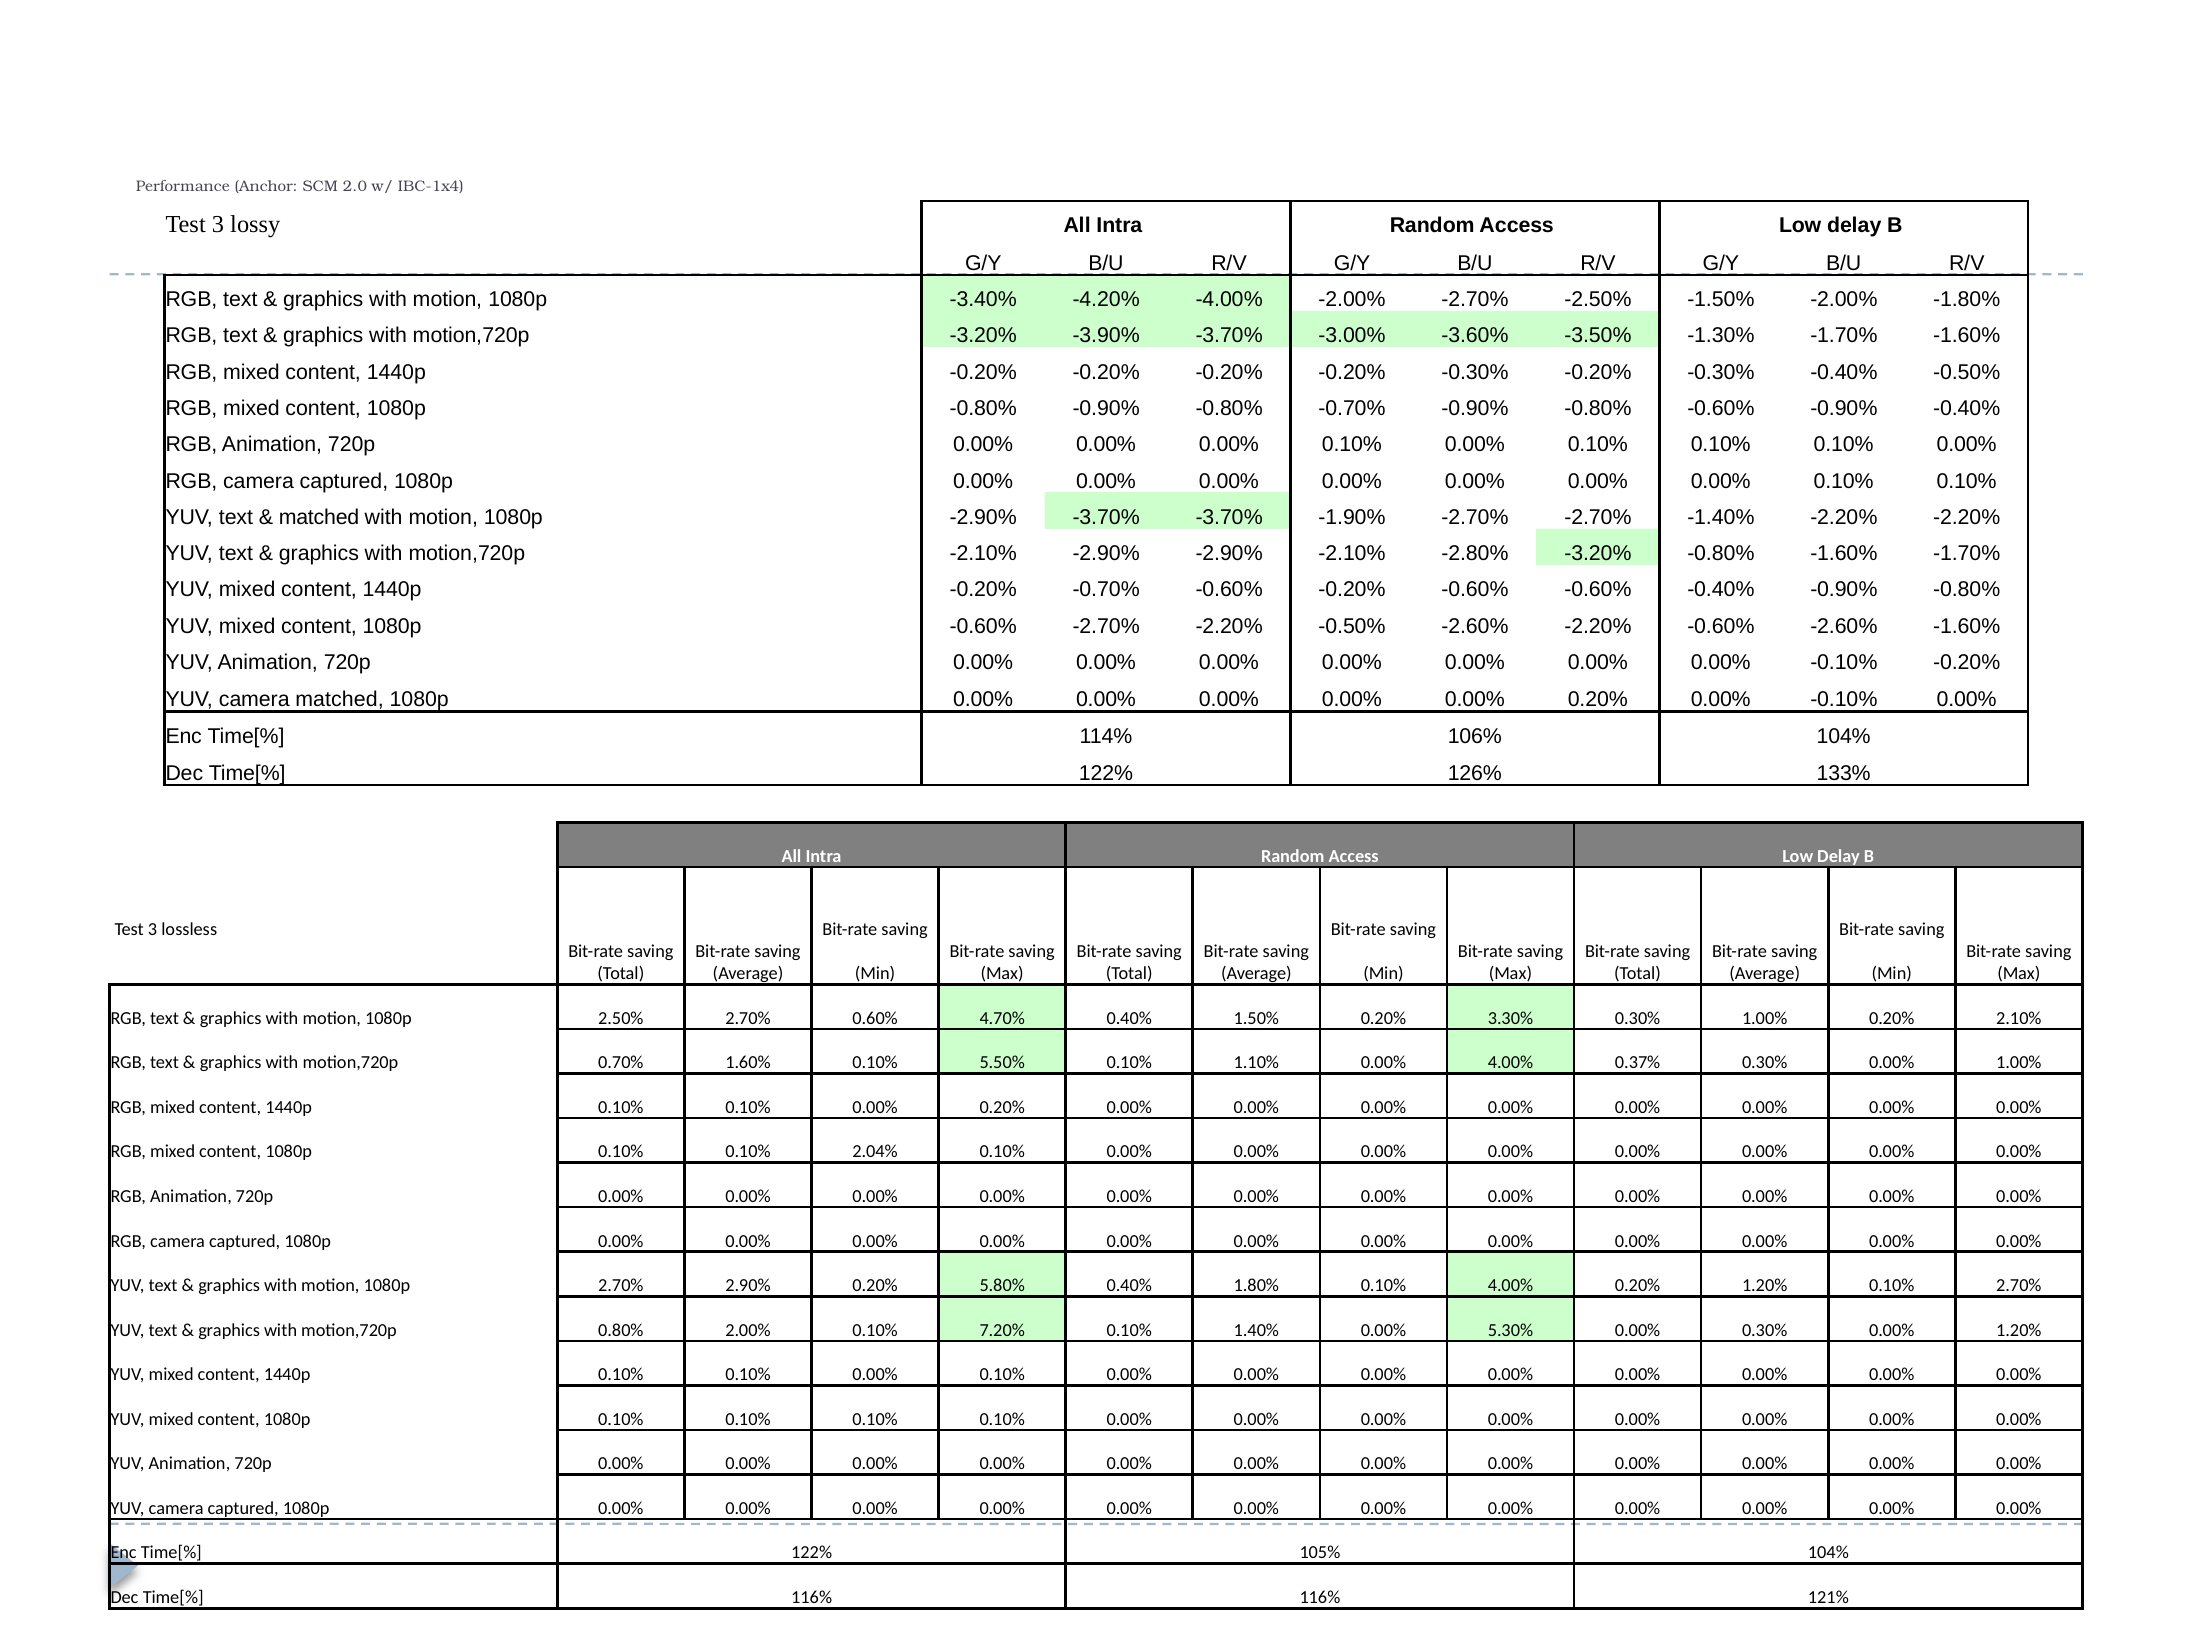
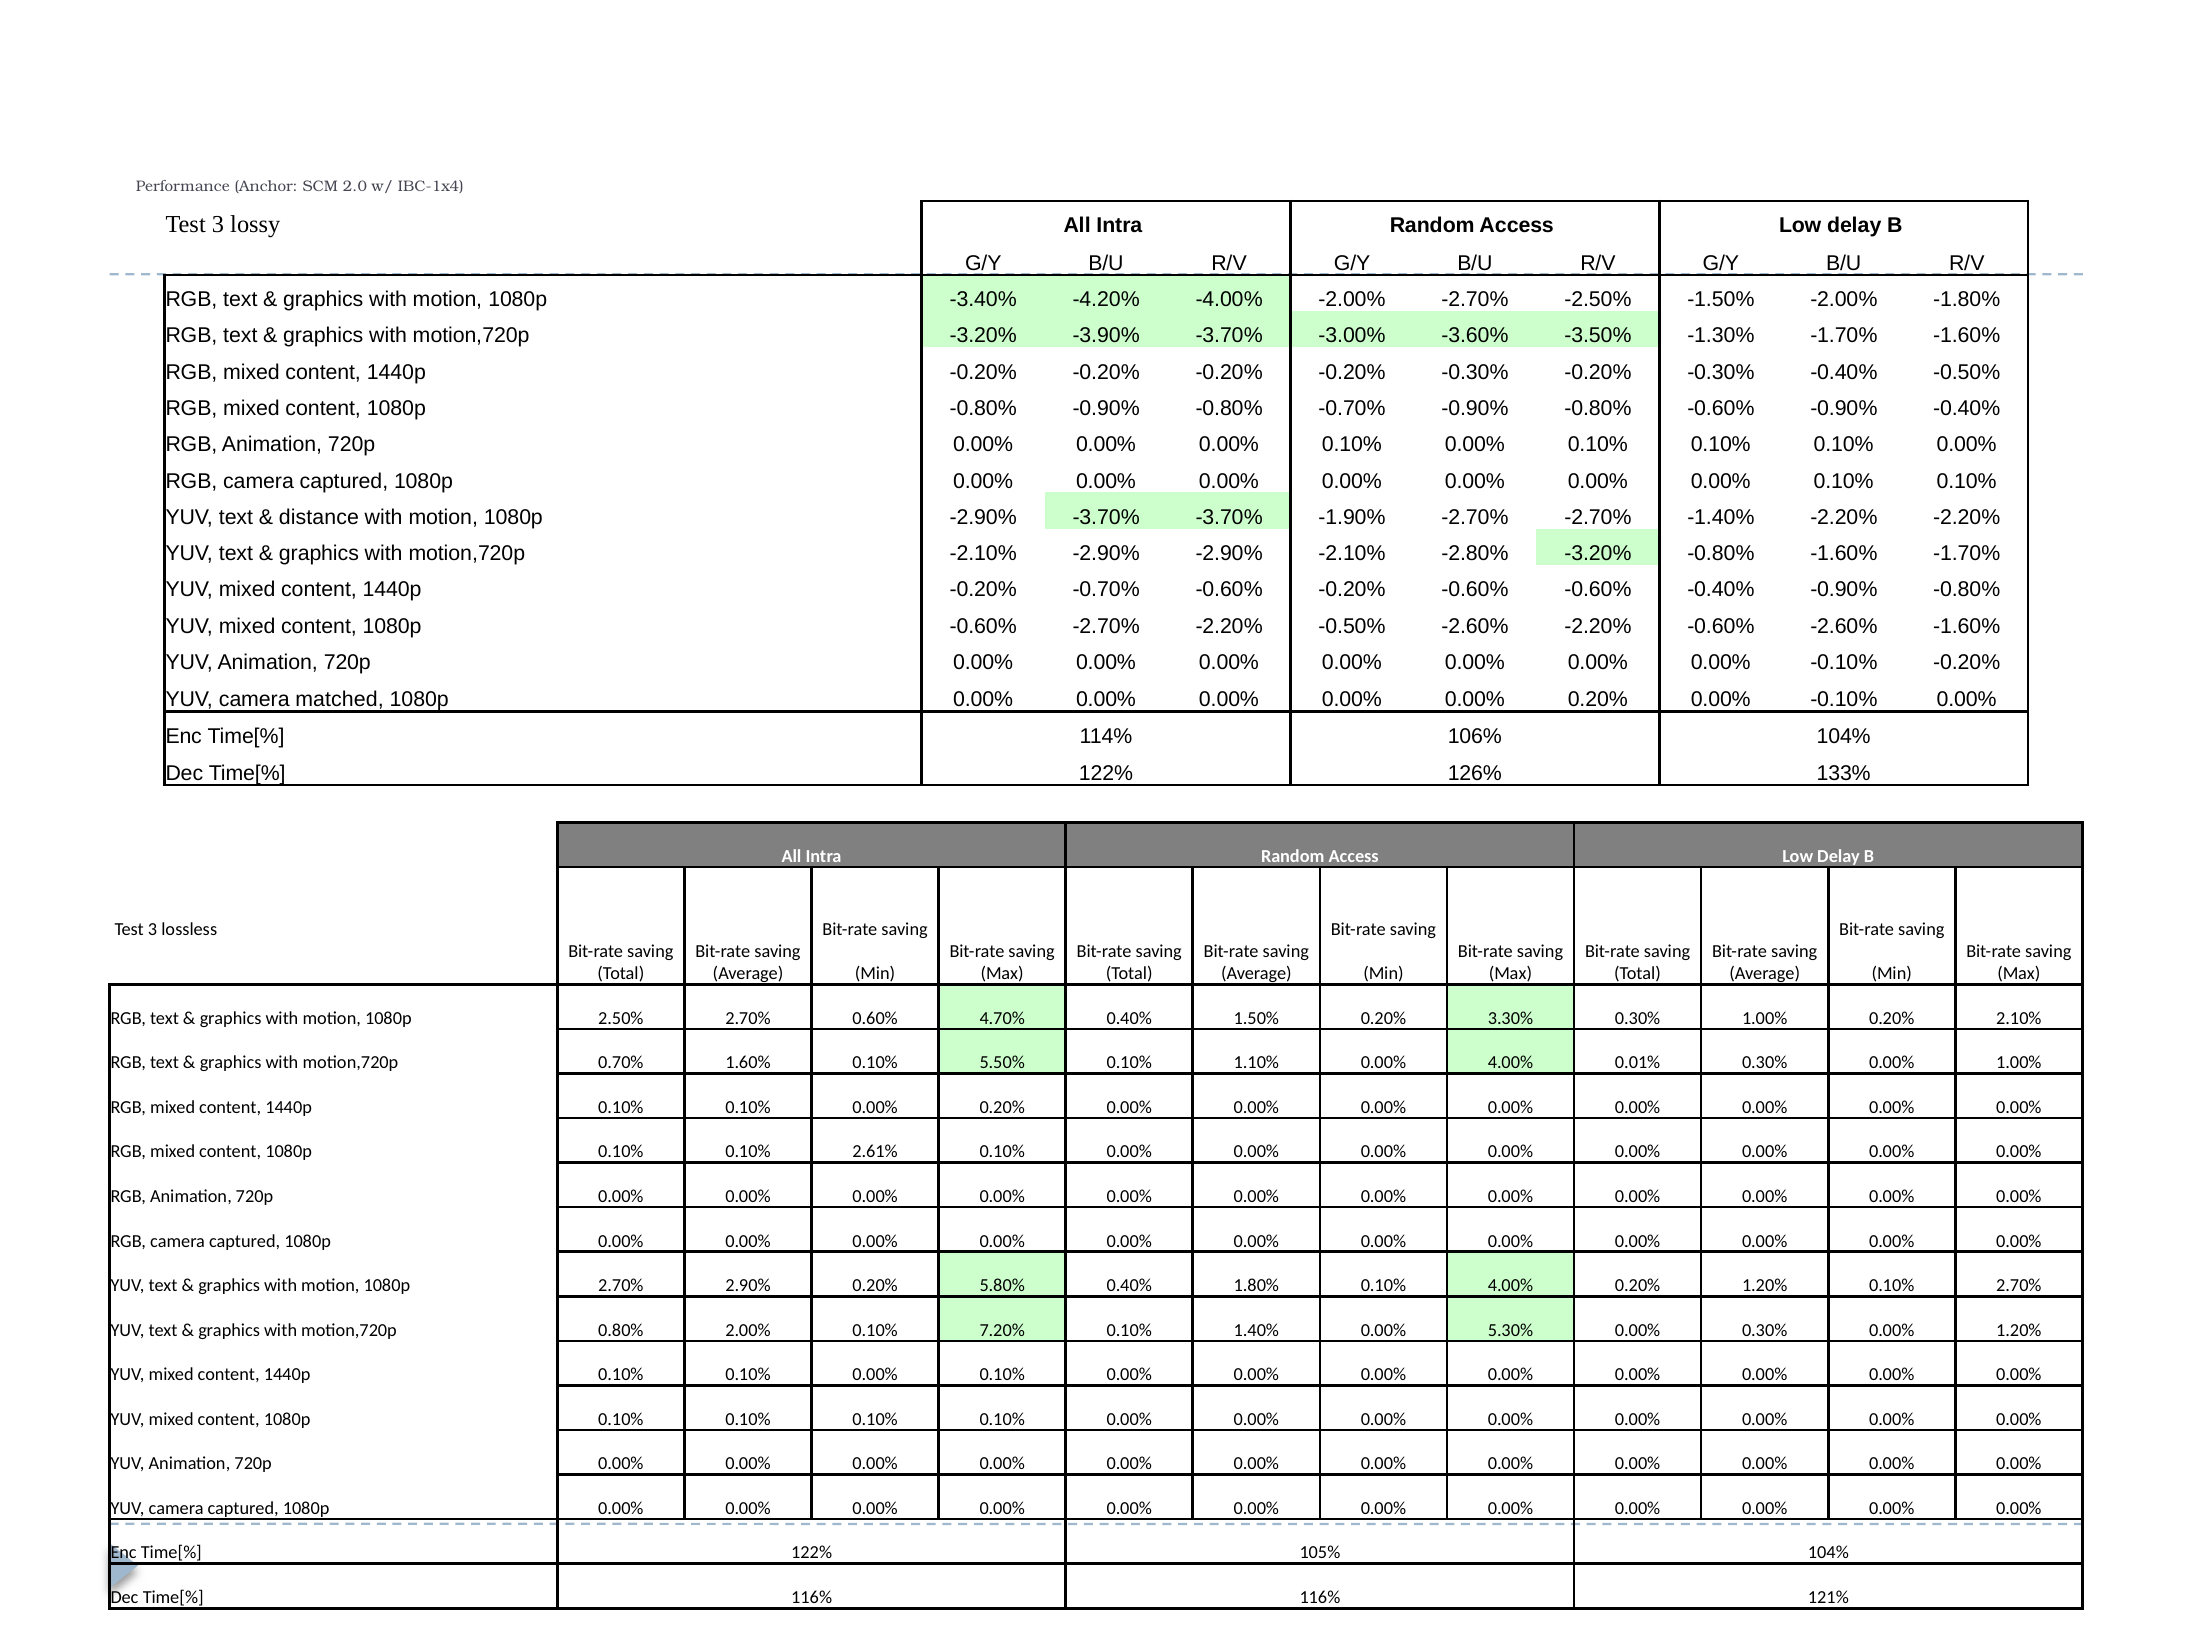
matched at (319, 517): matched -> distance
0.37%: 0.37% -> 0.01%
2.04%: 2.04% -> 2.61%
